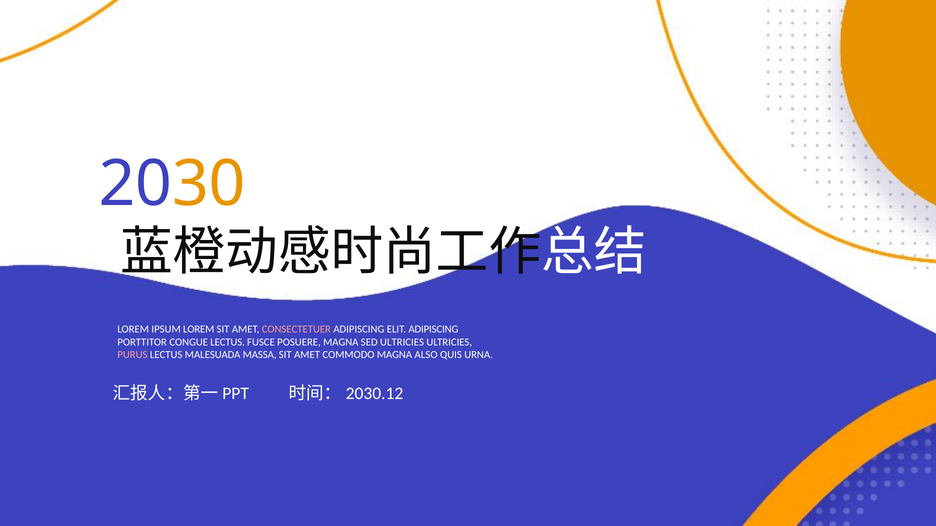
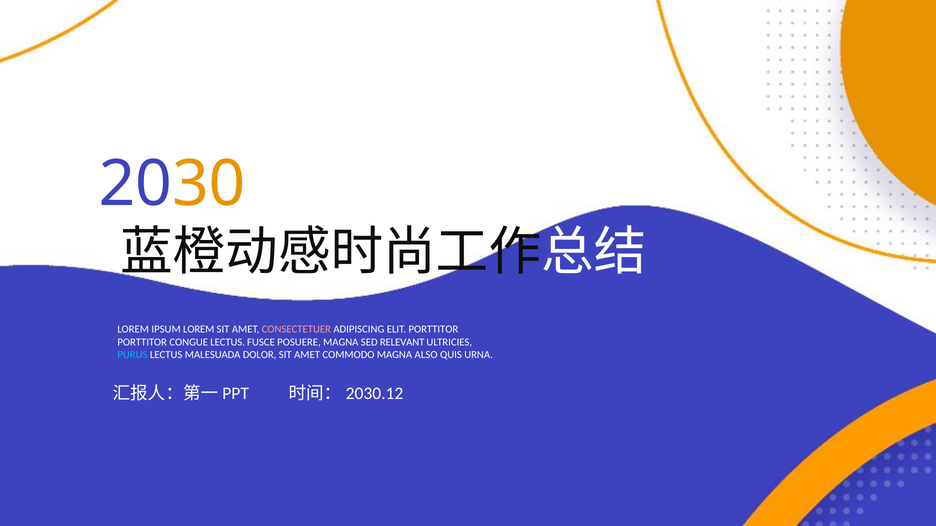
ELIT ADIPISCING: ADIPISCING -> PORTTITOR
SED ULTRICIES: ULTRICIES -> RELEVANT
PURUS colour: pink -> light blue
MASSA: MASSA -> DOLOR
